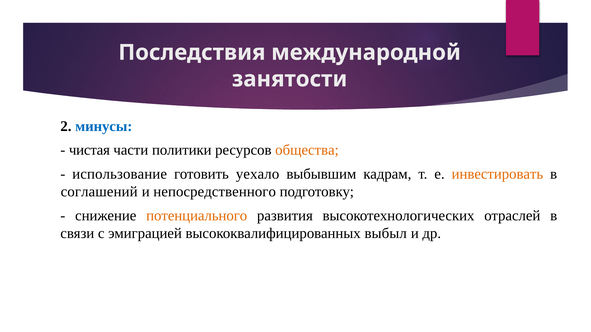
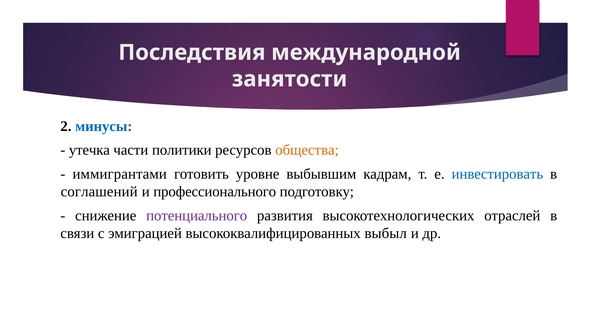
чистая: чистая -> утечка
использование: использование -> иммигрантами
уехало: уехало -> уровне
инвестировать colour: orange -> blue
непосредственного: непосредственного -> профессионального
потенциального colour: orange -> purple
